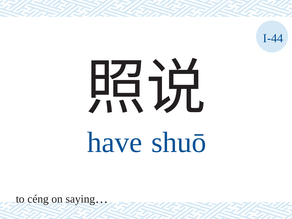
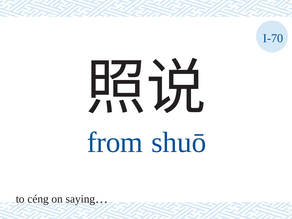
I-44: I-44 -> I-70
have: have -> from
